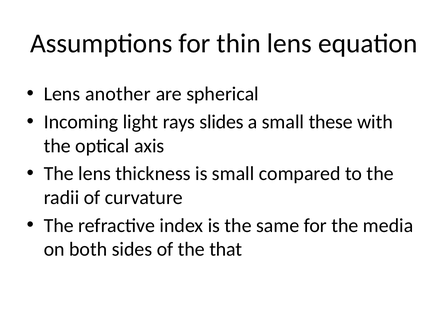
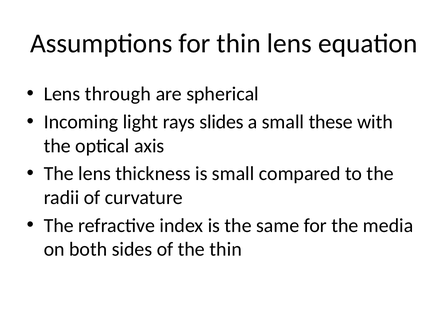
another: another -> through
the that: that -> thin
